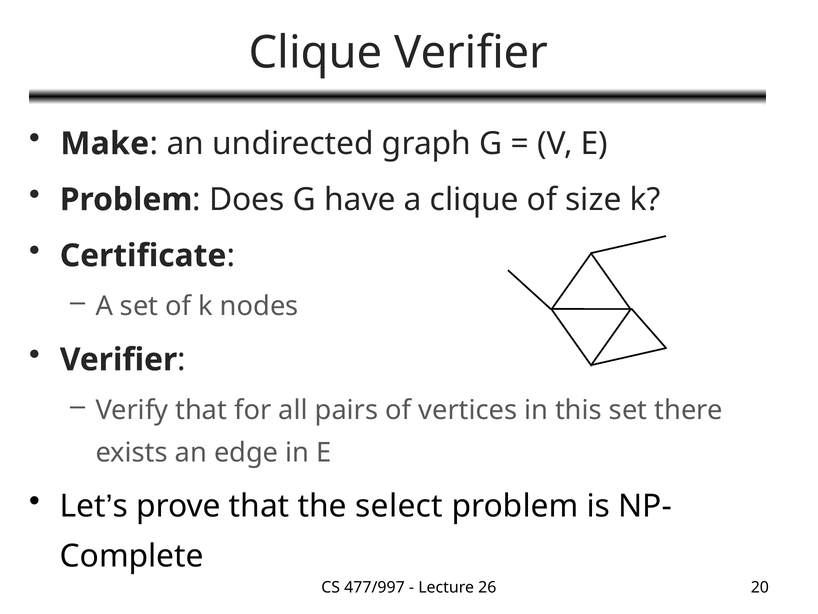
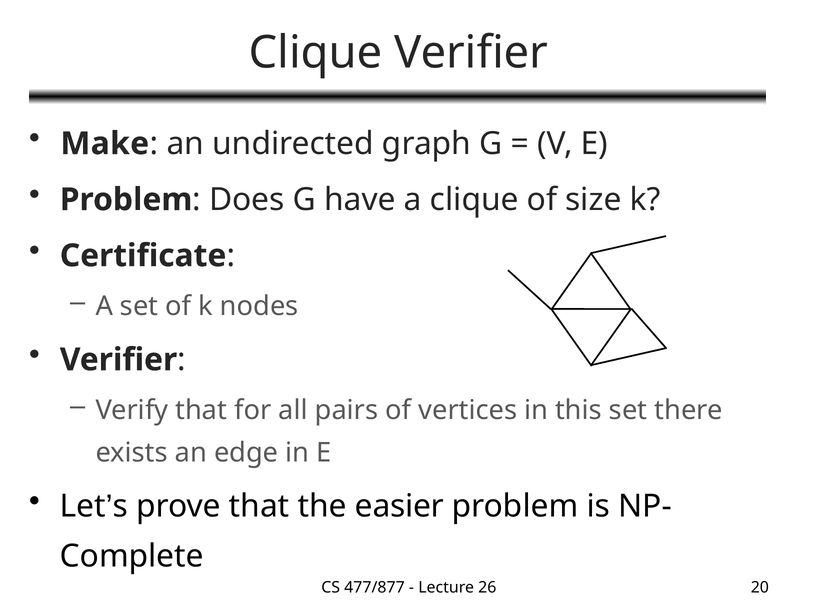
select: select -> easier
477/997: 477/997 -> 477/877
